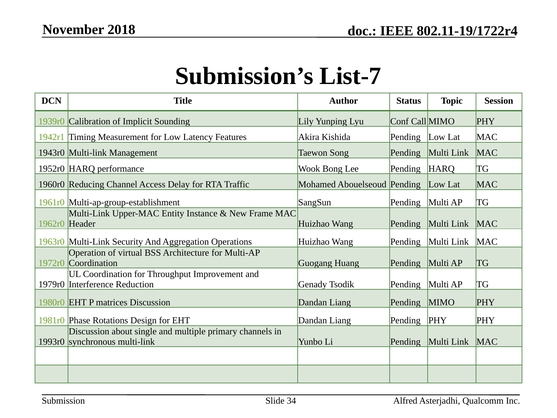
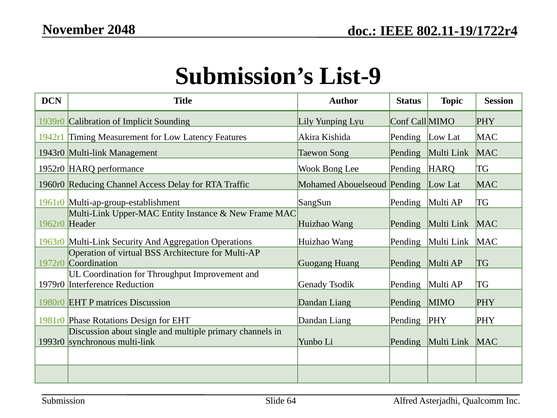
2018: 2018 -> 2048
List-7: List-7 -> List-9
34: 34 -> 64
